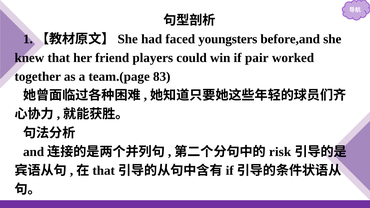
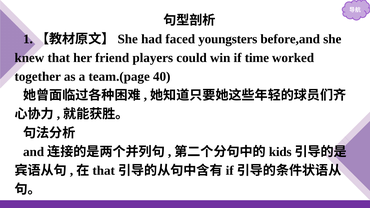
pair: pair -> time
83: 83 -> 40
risk: risk -> kids
